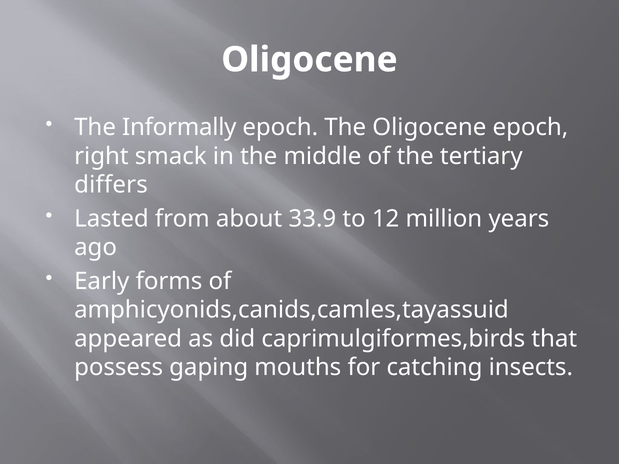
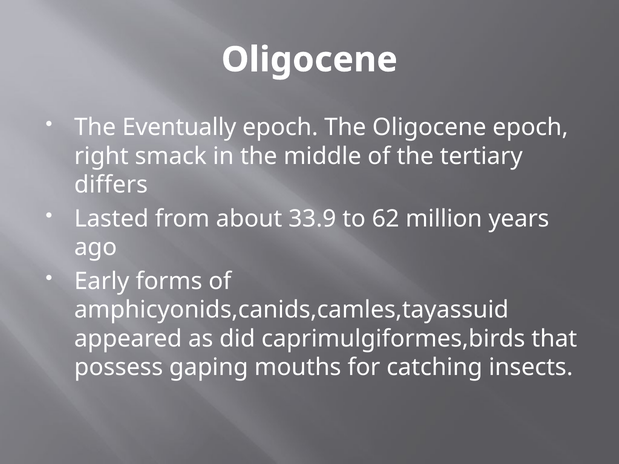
Informally: Informally -> Eventually
12: 12 -> 62
